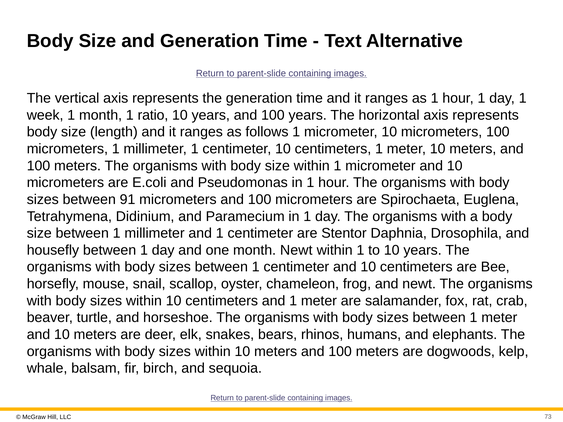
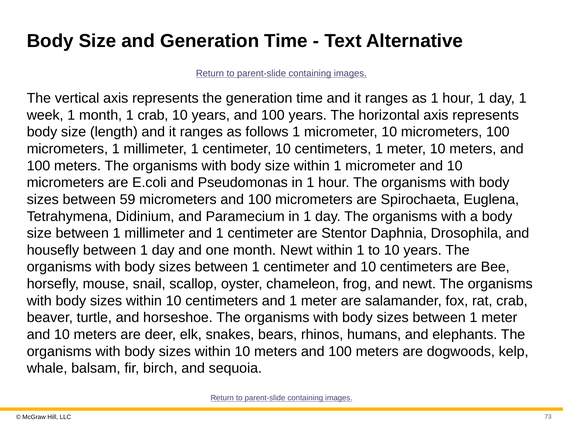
1 ratio: ratio -> crab
91: 91 -> 59
